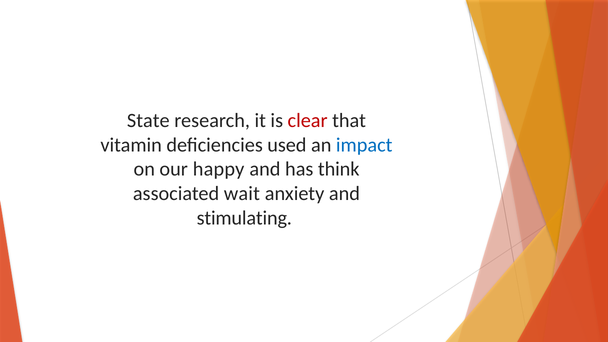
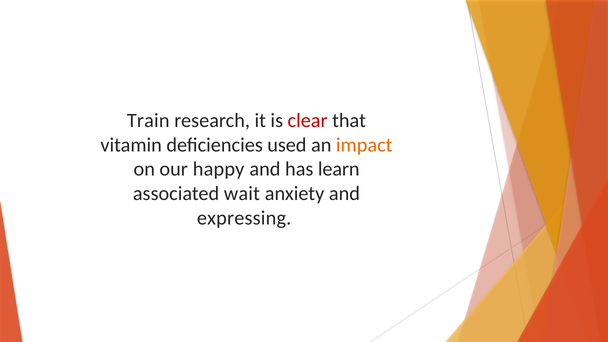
State: State -> Train
impact colour: blue -> orange
think: think -> learn
stimulating: stimulating -> expressing
